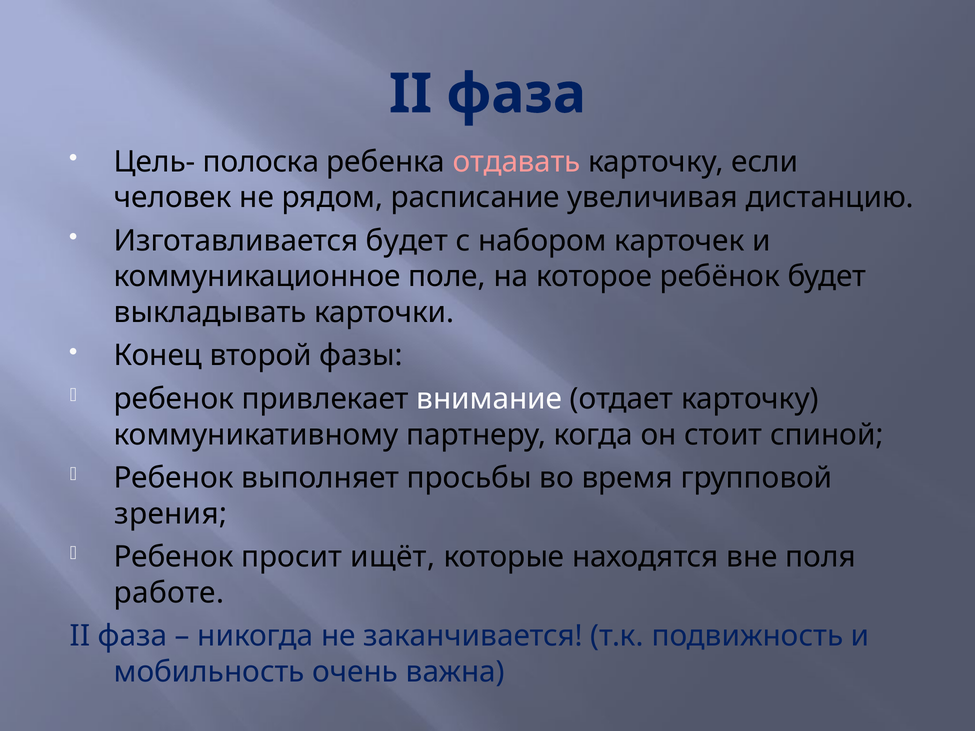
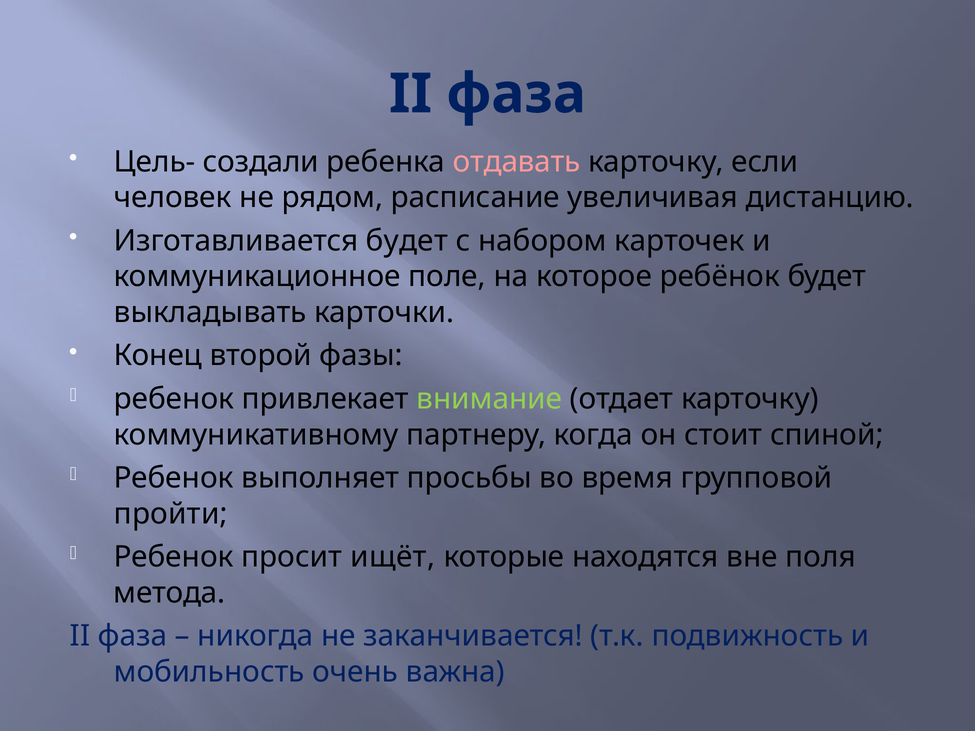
полоска: полоска -> создали
внимание colour: white -> light green
зрения: зрения -> пройти
работе: работе -> метода
